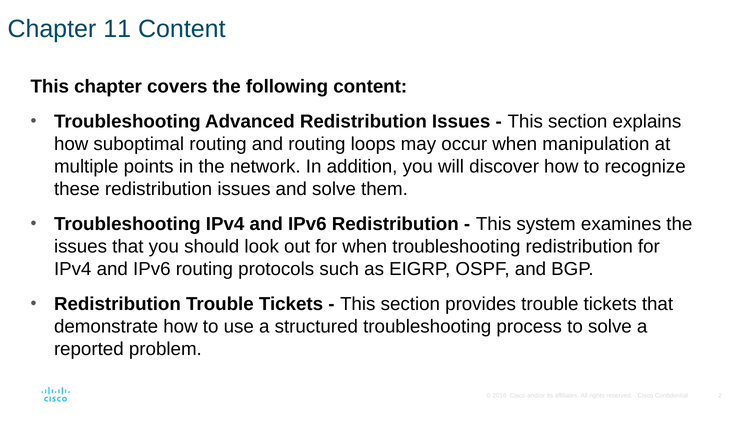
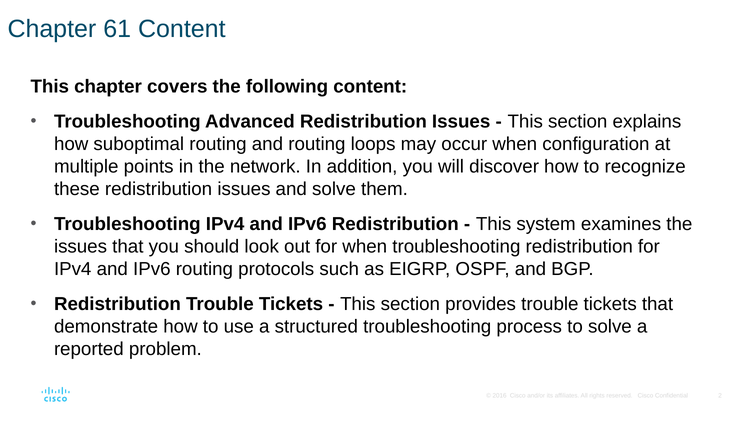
11: 11 -> 61
manipulation: manipulation -> configuration
